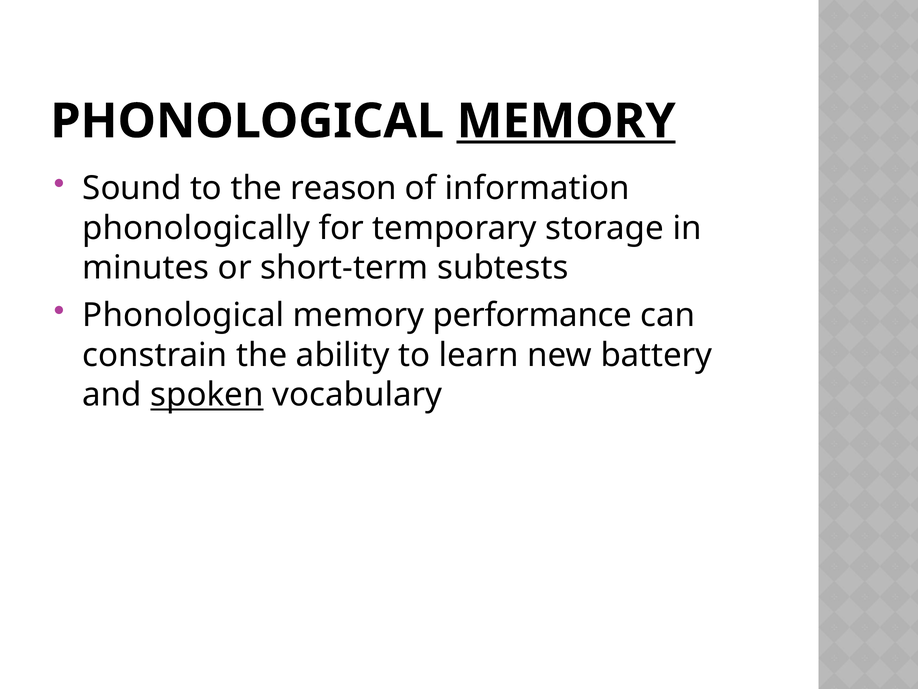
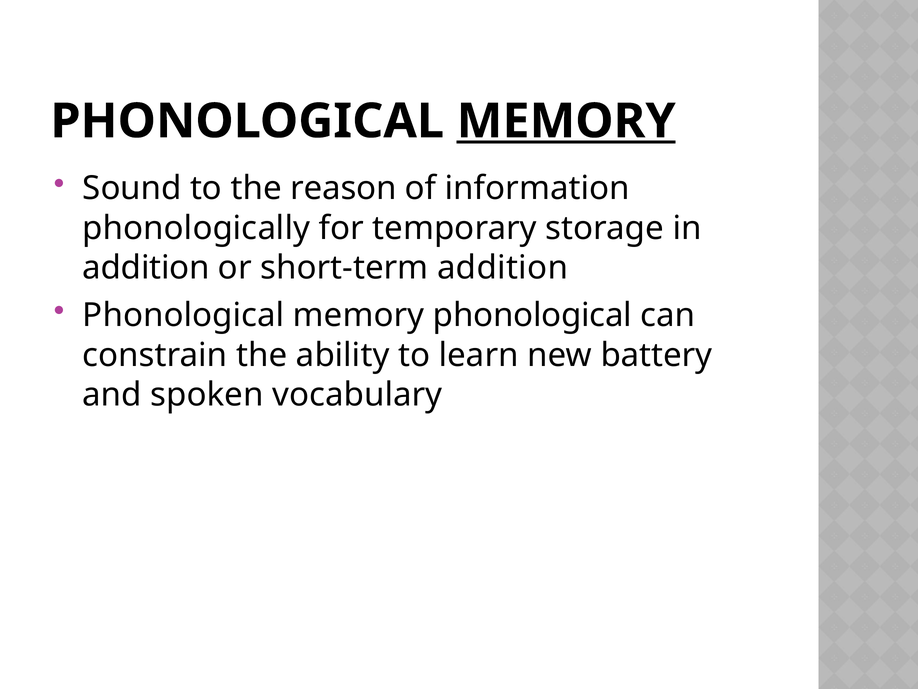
minutes at (146, 268): minutes -> addition
short-term subtests: subtests -> addition
memory performance: performance -> phonological
spoken underline: present -> none
